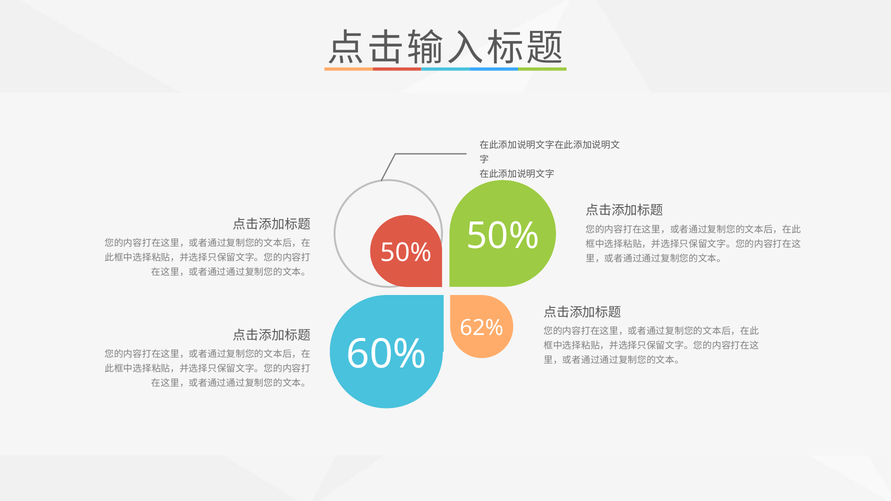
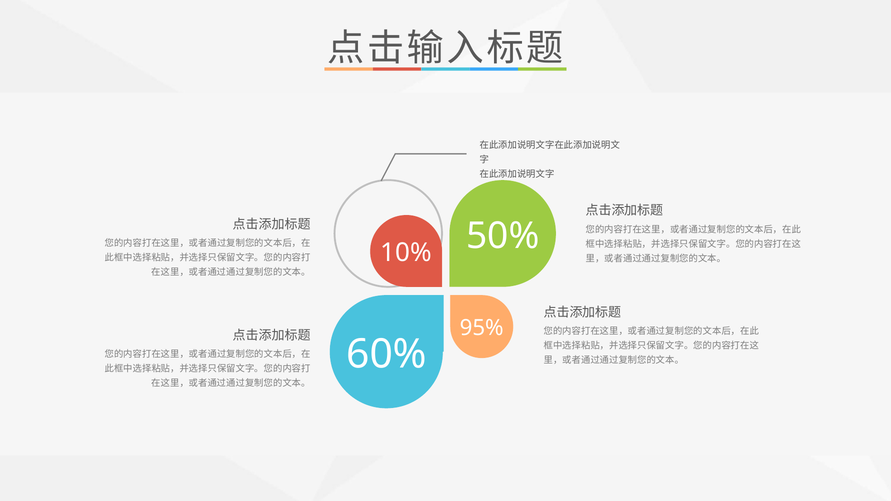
50% at (406, 253): 50% -> 10%
62%: 62% -> 95%
